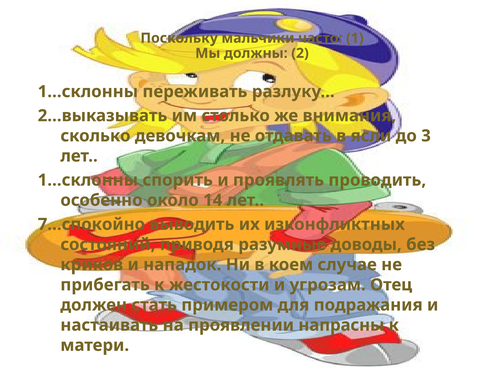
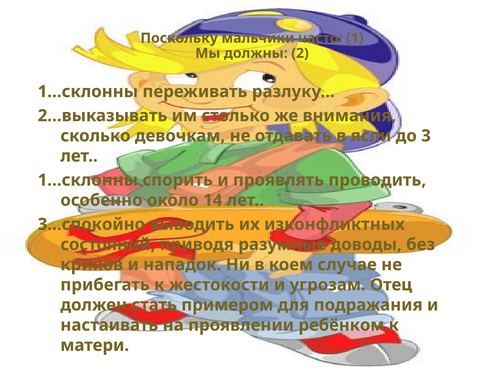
7…спокойно: 7…спокойно -> 3…спокойно
напрасны: напрасны -> ребёнком
